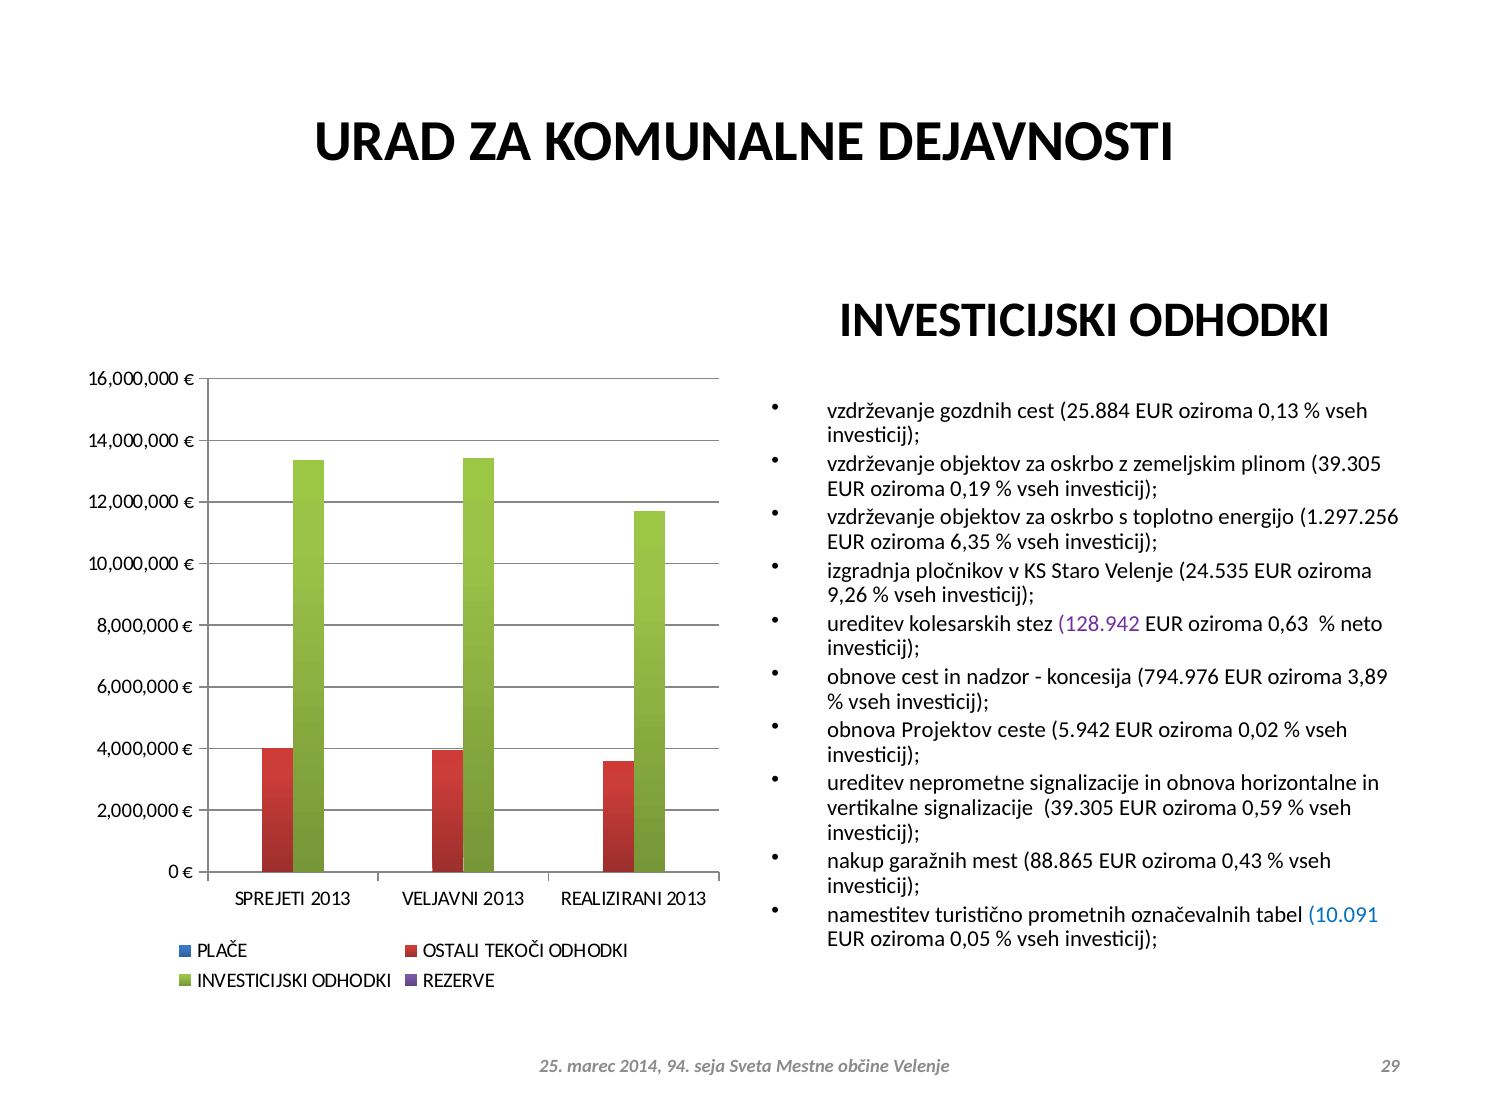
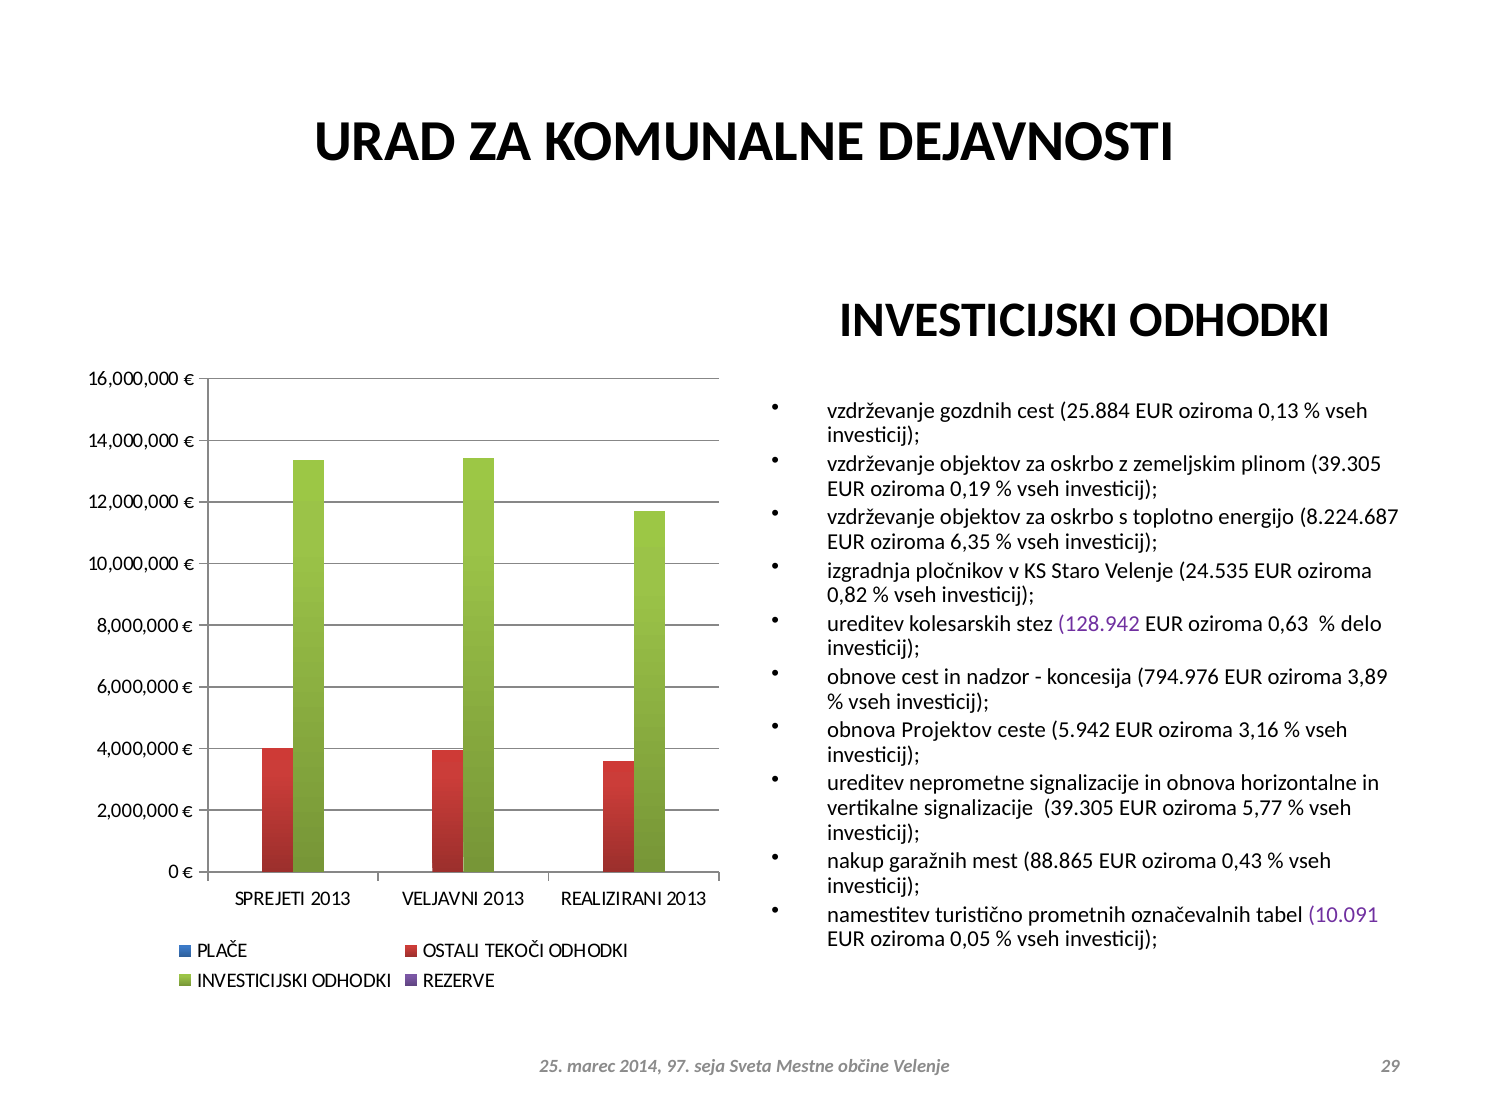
1.297.256: 1.297.256 -> 8.224.687
9,26: 9,26 -> 0,82
neto: neto -> delo
0,02: 0,02 -> 3,16
0,59: 0,59 -> 5,77
10.091 colour: blue -> purple
94: 94 -> 97
